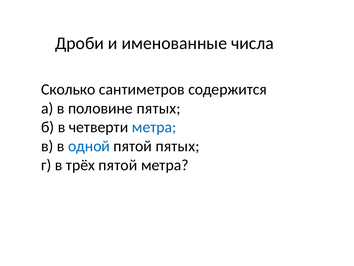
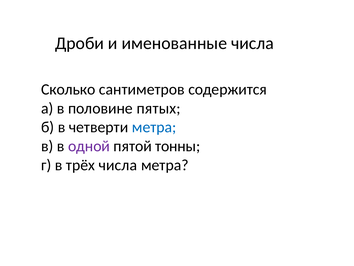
одной colour: blue -> purple
пятой пятых: пятых -> тонны
трёх пятой: пятой -> числа
